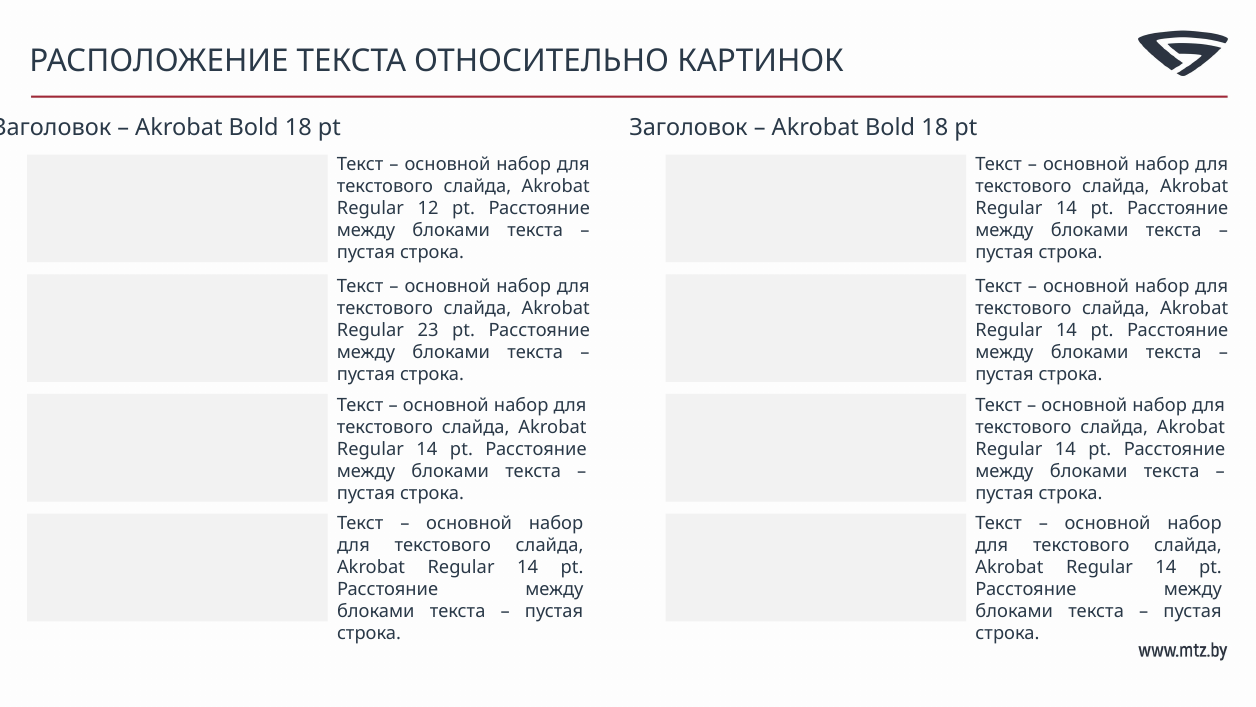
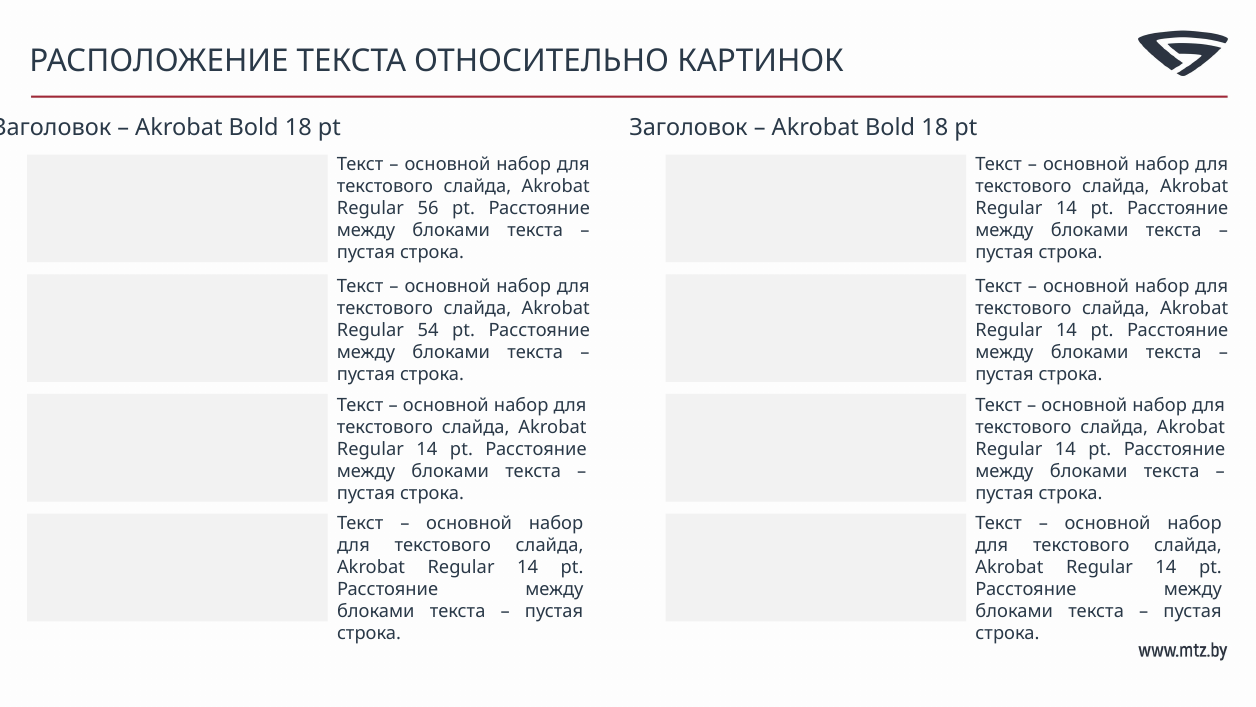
12: 12 -> 56
23: 23 -> 54
